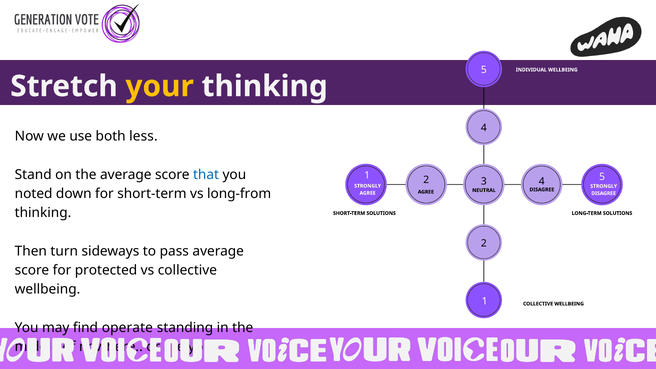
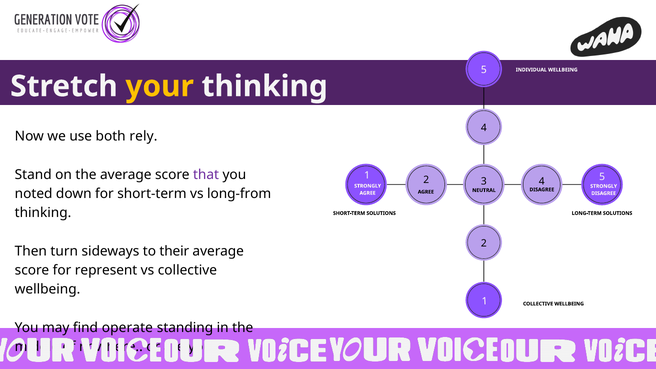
less: less -> rely
that colour: blue -> purple
pass: pass -> their
protected: protected -> represent
